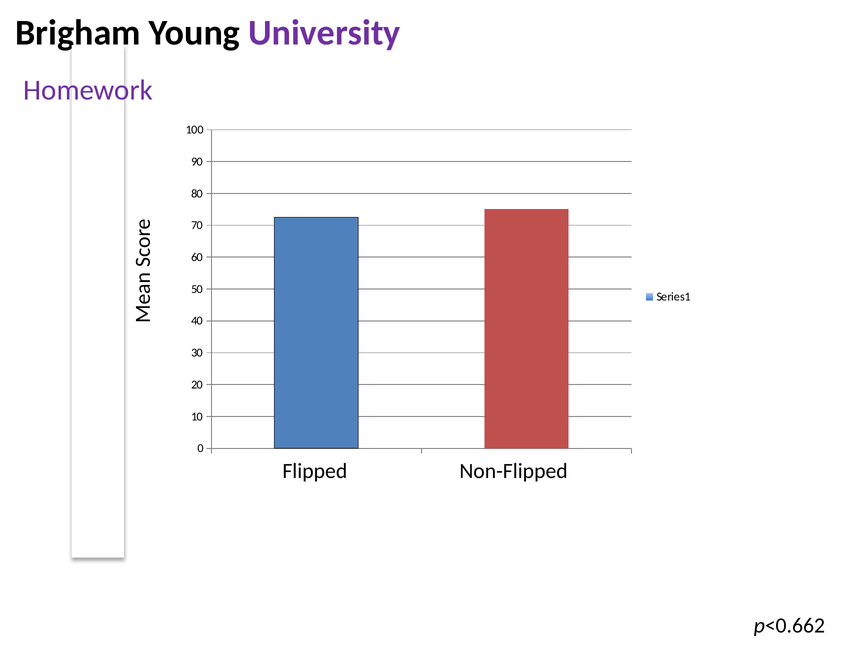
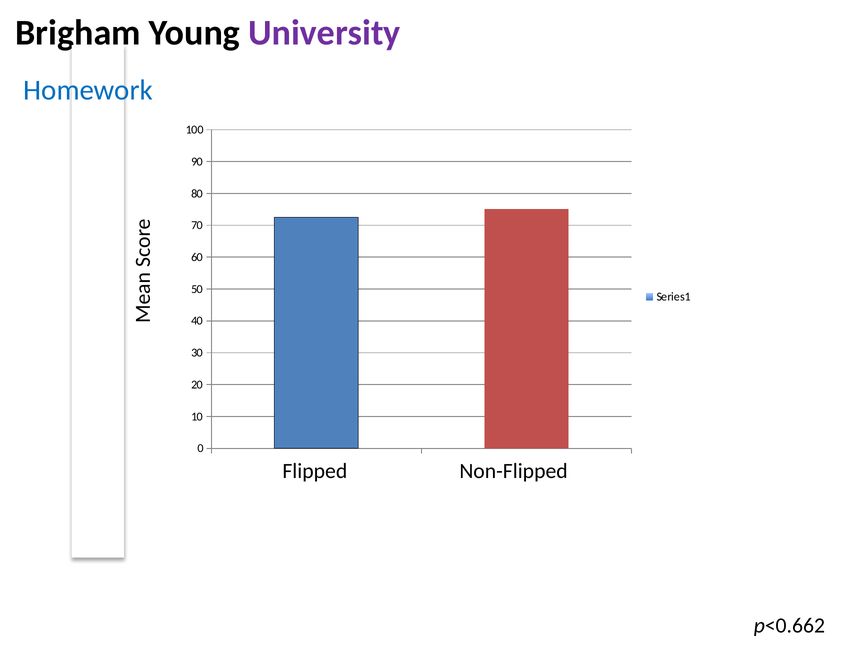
Homework colour: purple -> blue
